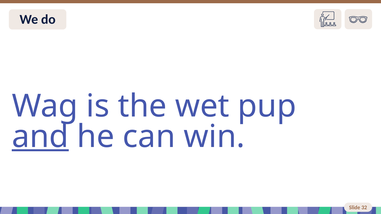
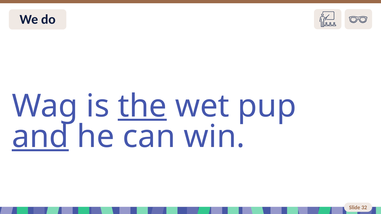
the underline: none -> present
